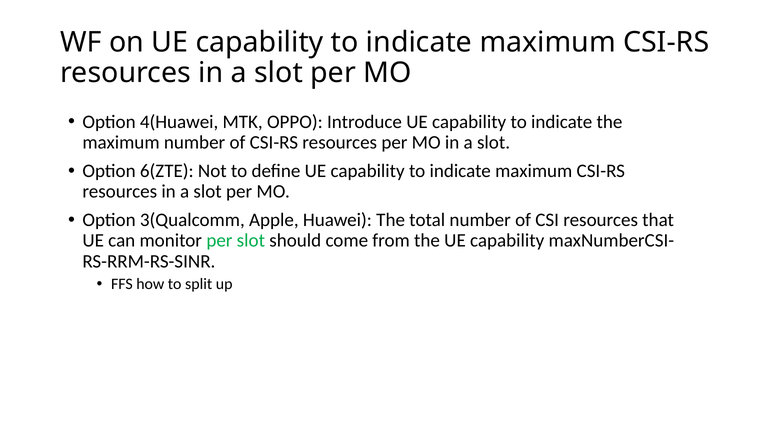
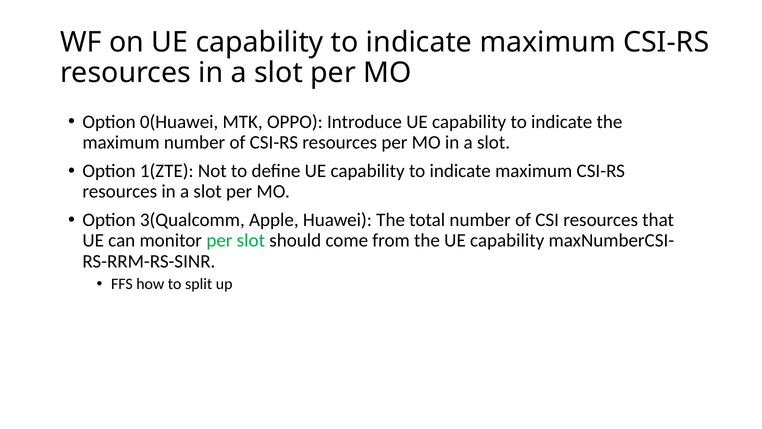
4(Huawei: 4(Huawei -> 0(Huawei
6(ZTE: 6(ZTE -> 1(ZTE
